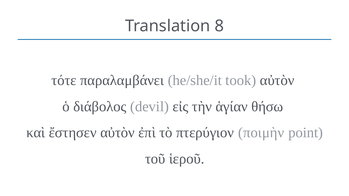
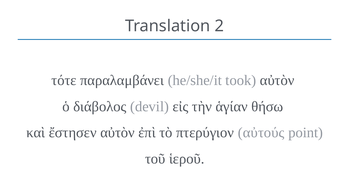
8: 8 -> 2
ποιμὴν: ποιμὴν -> αὐτούς
